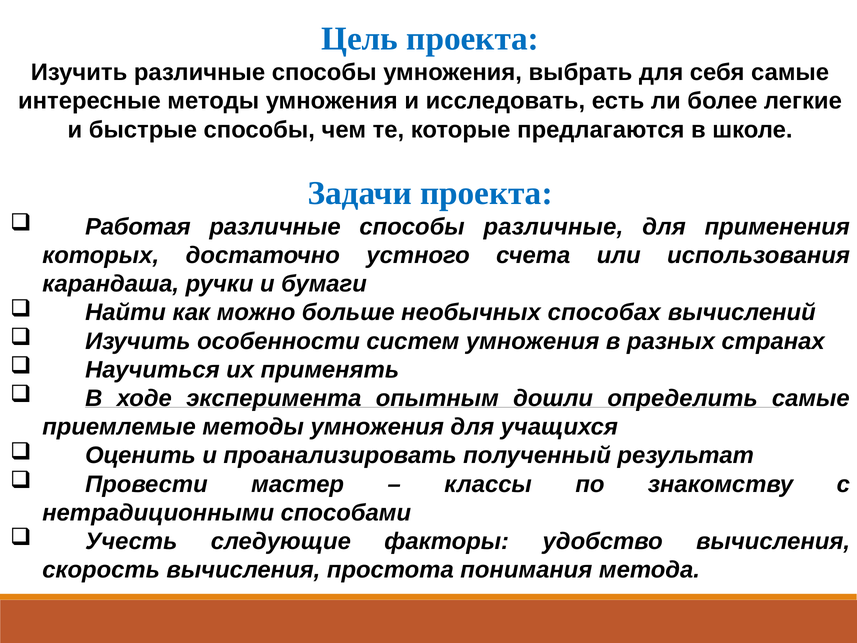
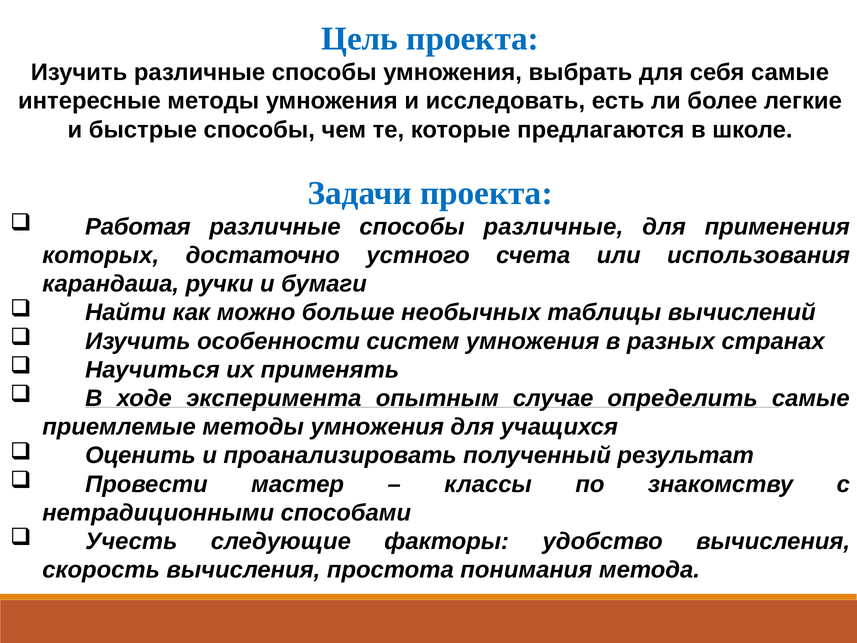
способах: способах -> таблицы
дошли: дошли -> случае
